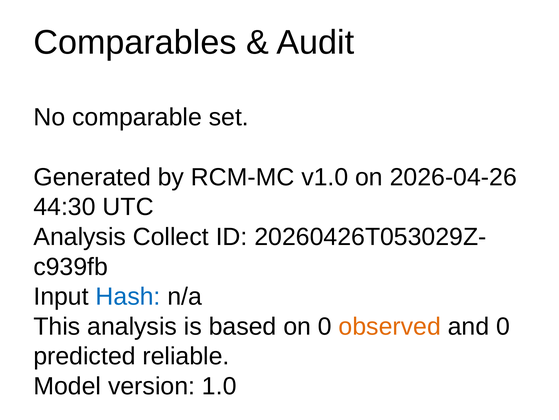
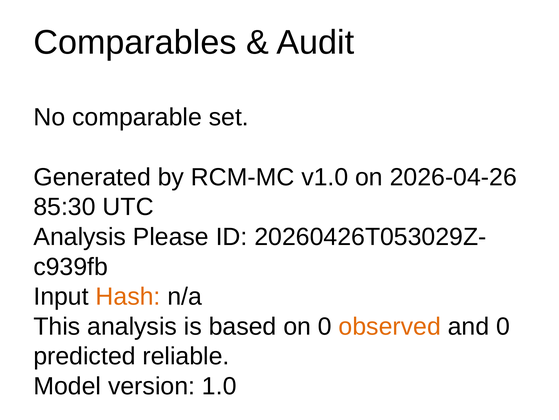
44:30: 44:30 -> 85:30
Collect: Collect -> Please
Hash colour: blue -> orange
